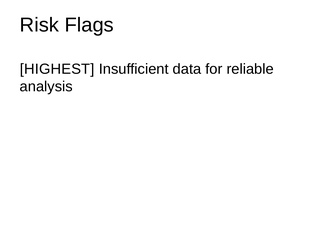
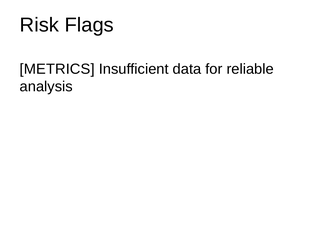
HIGHEST: HIGHEST -> METRICS
